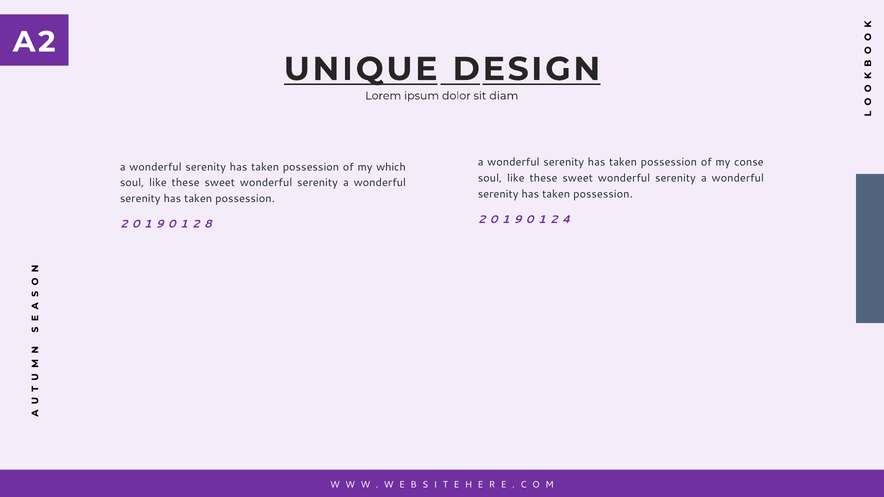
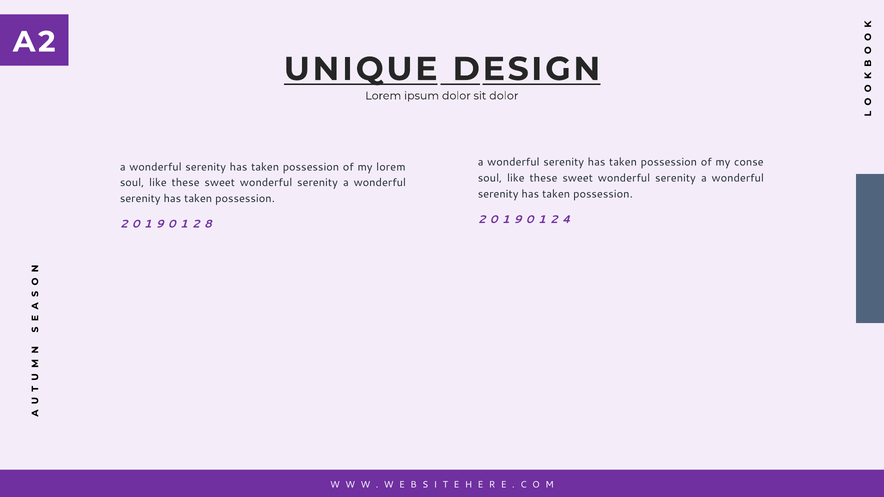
sit diam: diam -> dolor
my which: which -> lorem
